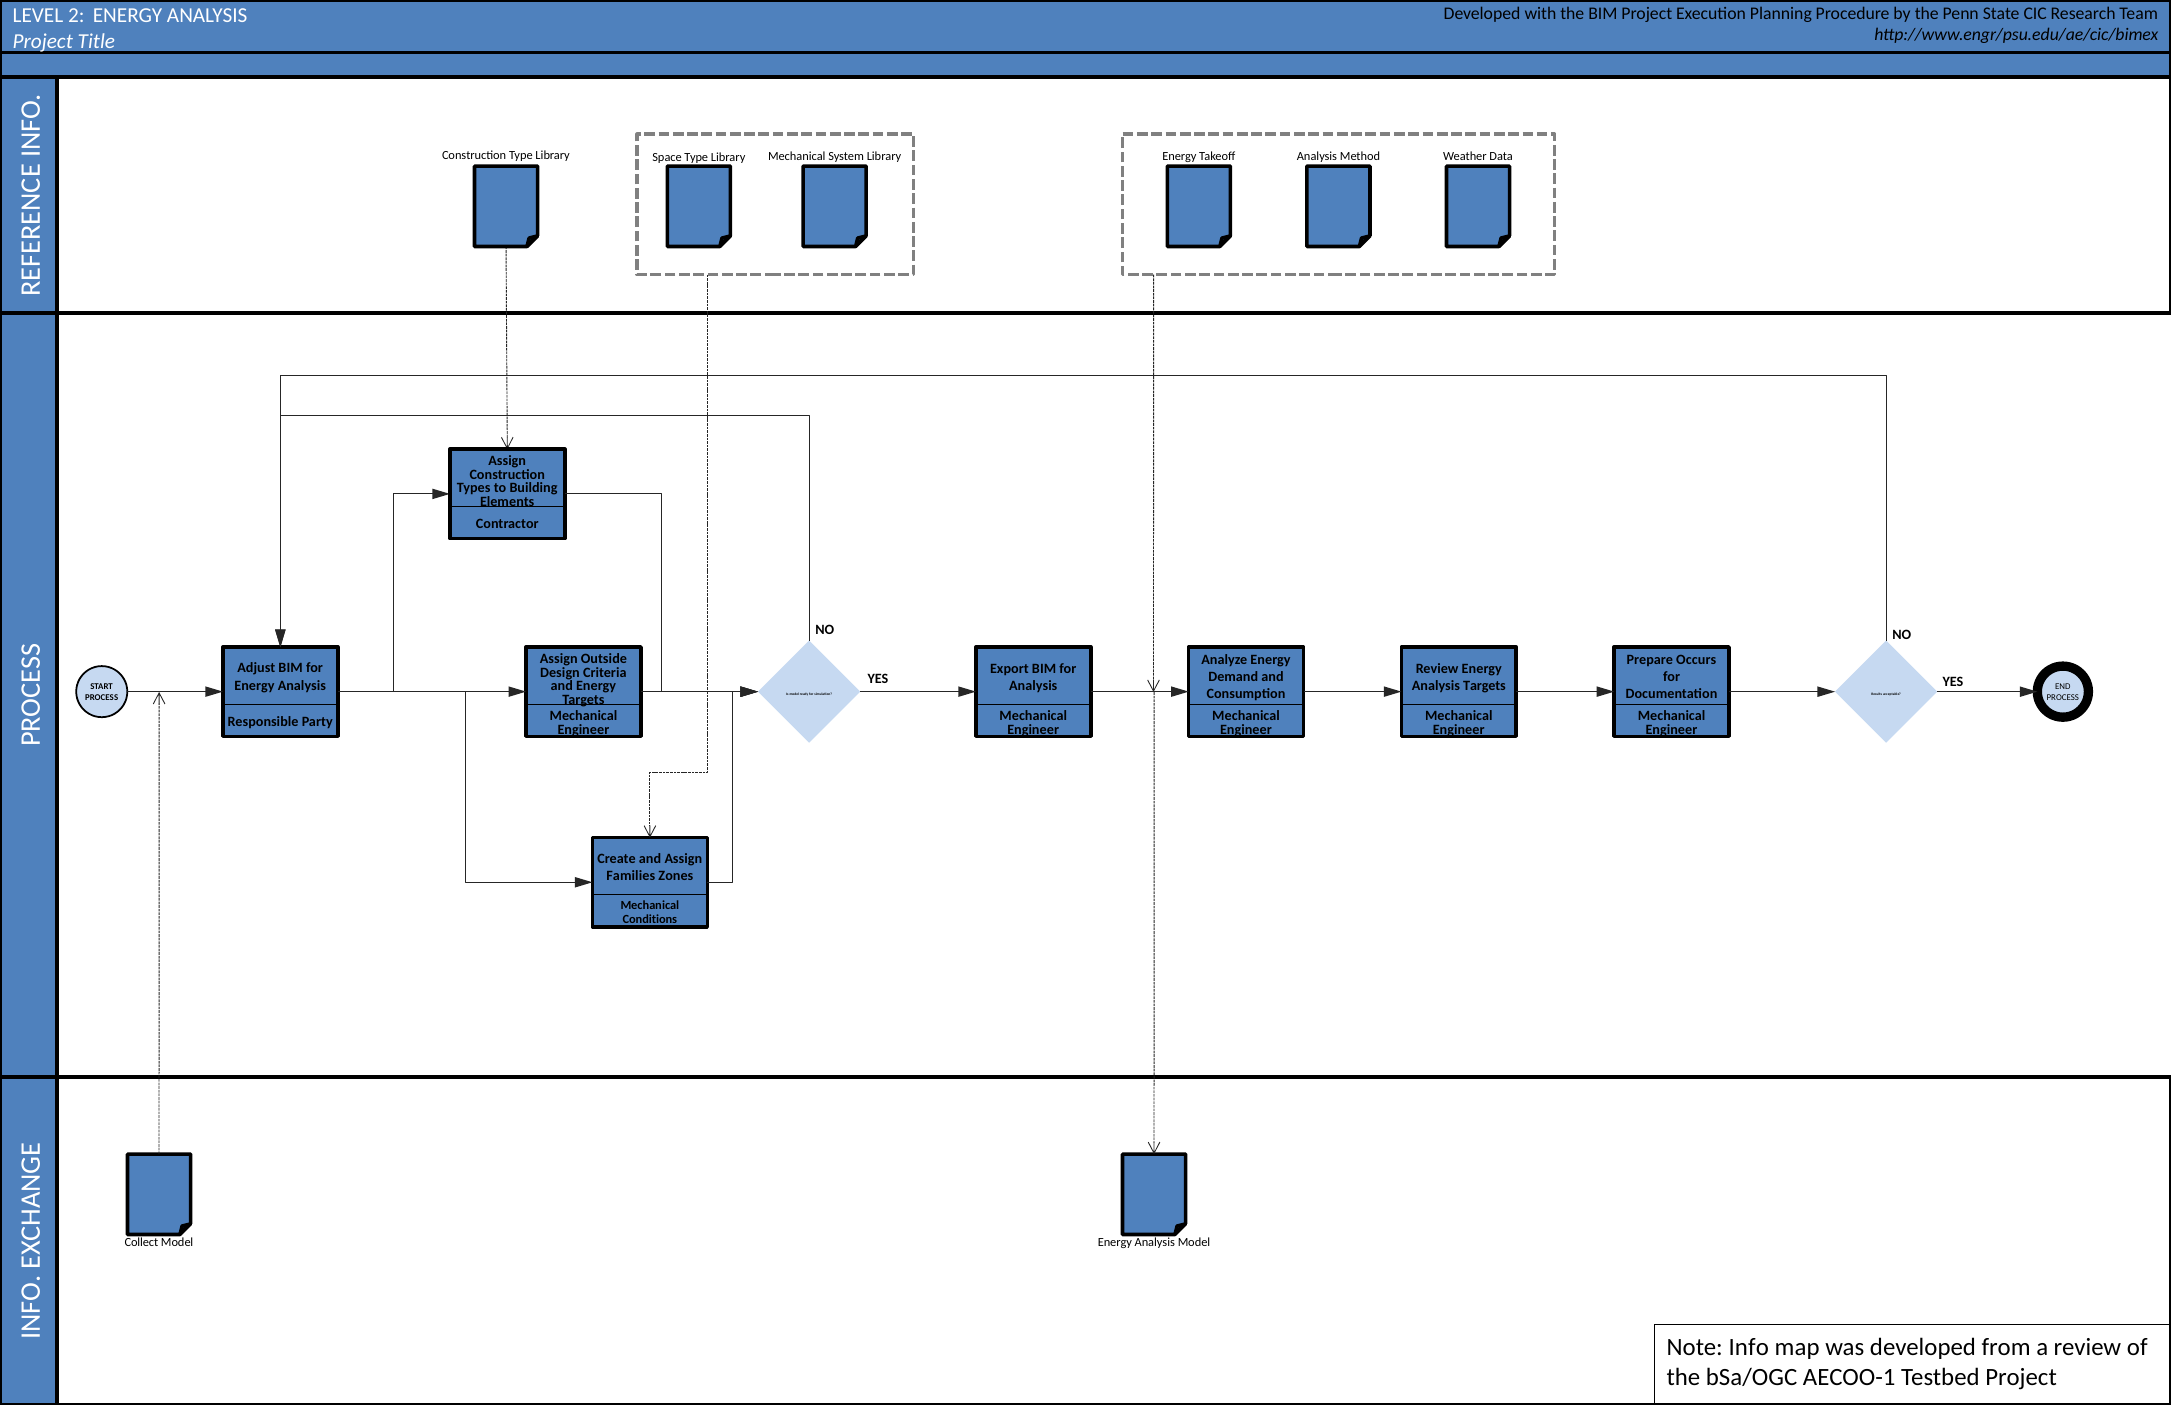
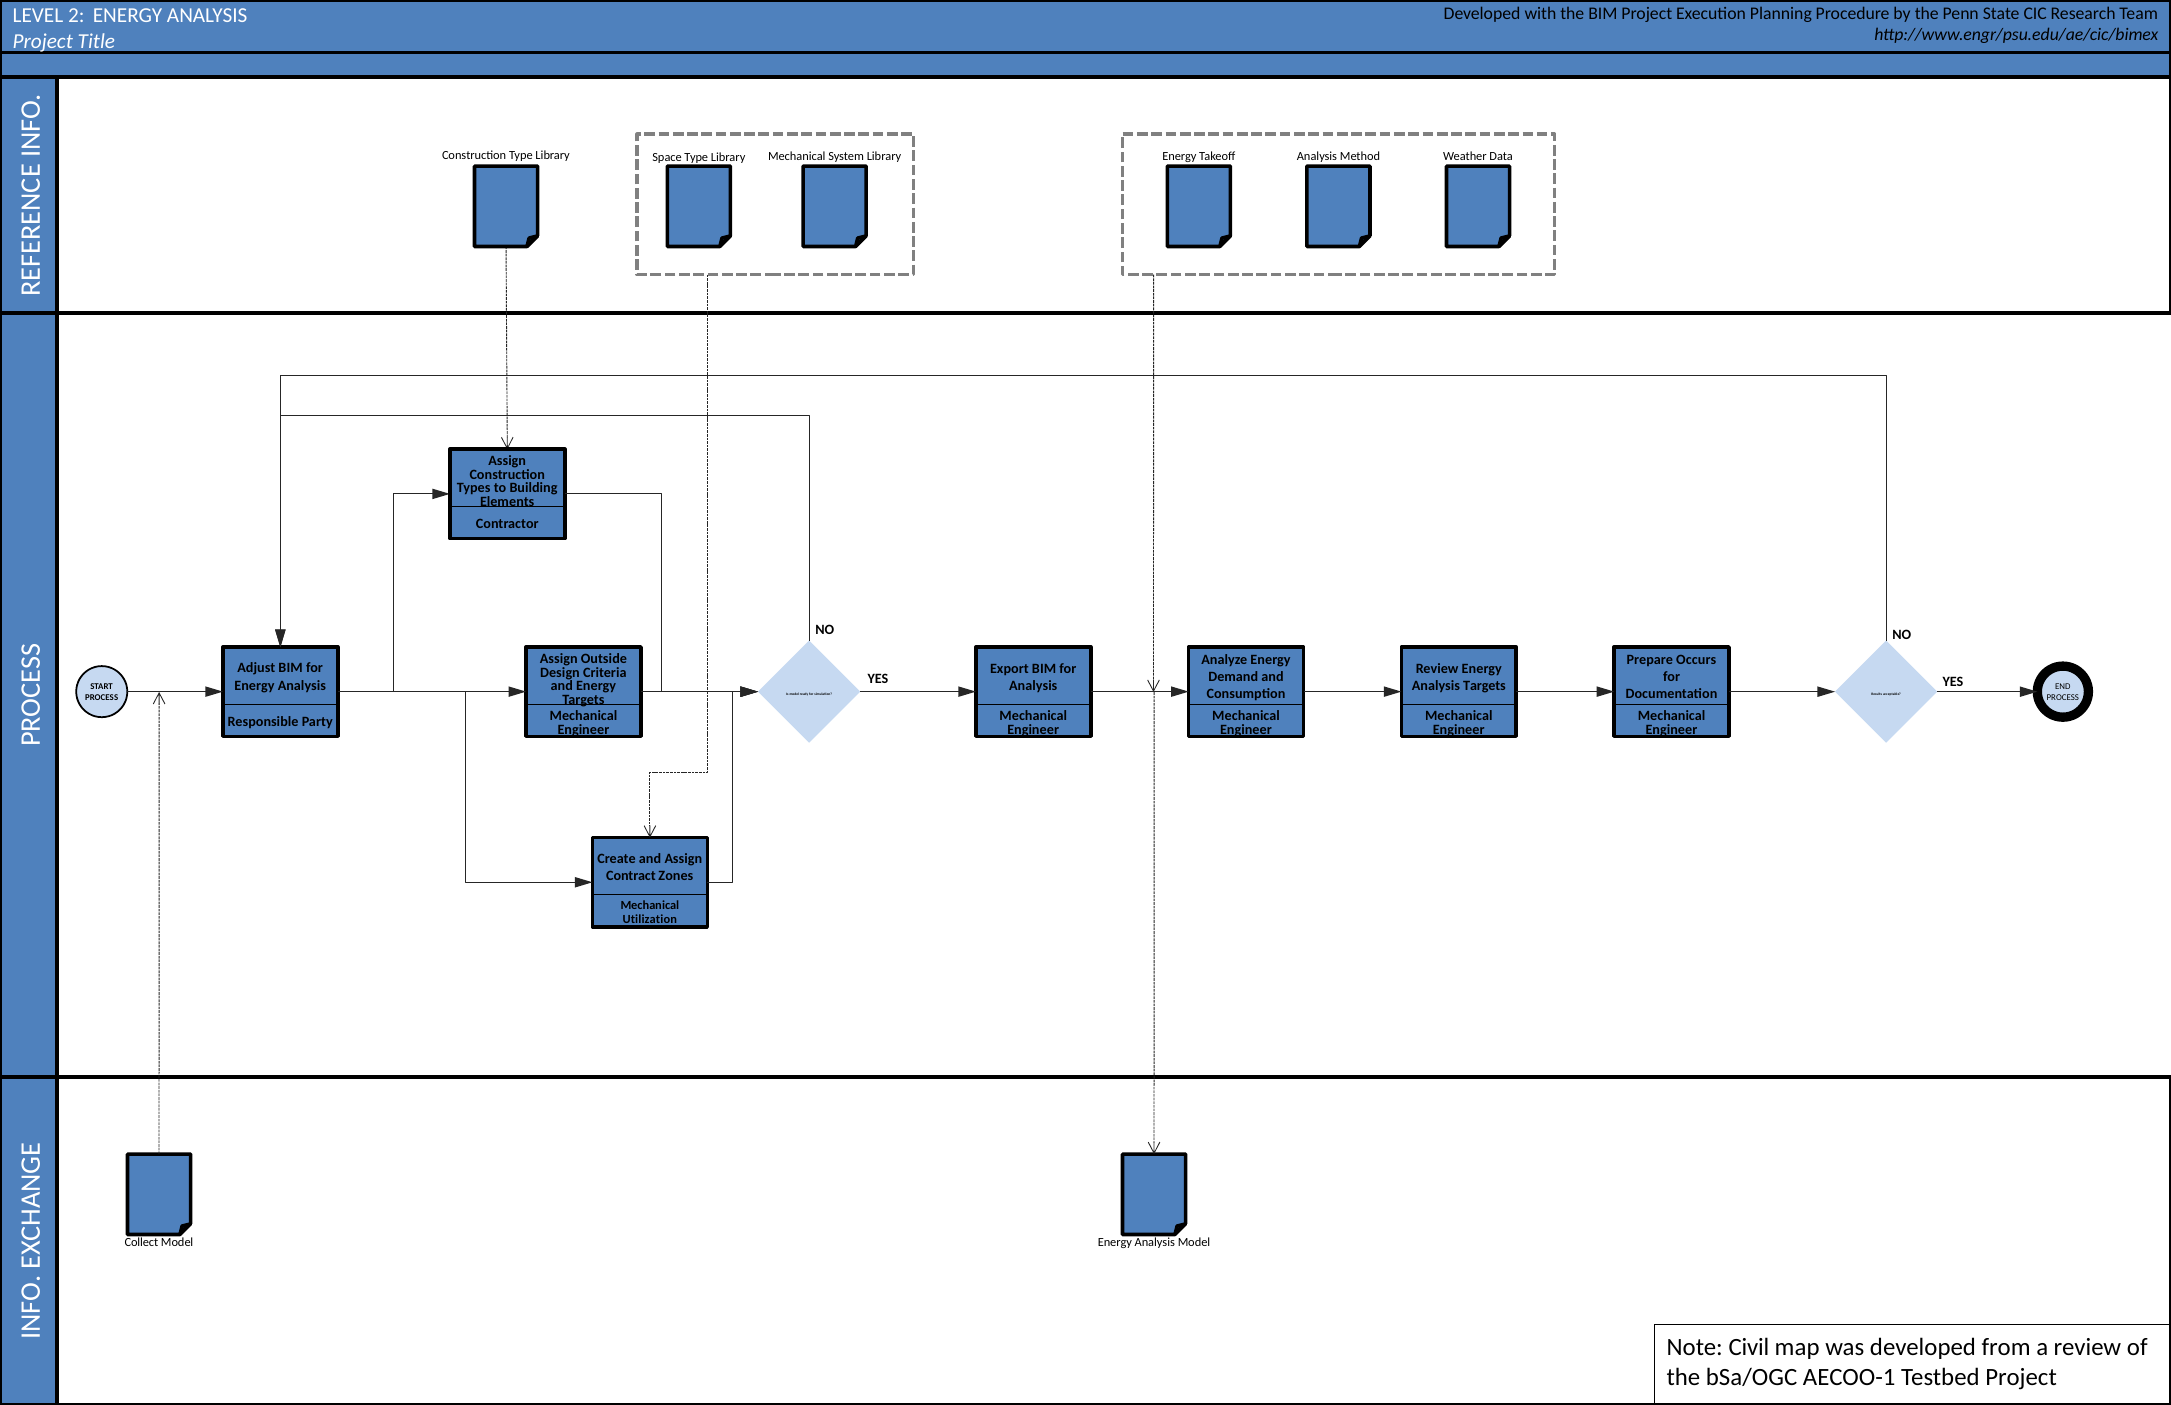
Families: Families -> Contract
Conditions: Conditions -> Utilization
Info: Info -> Civil
